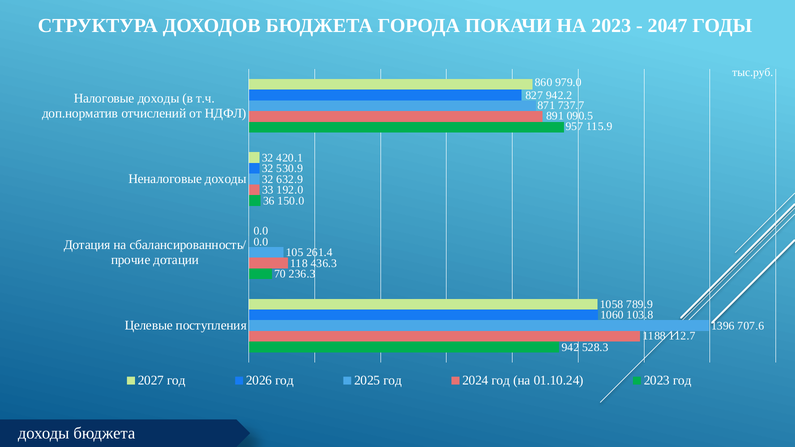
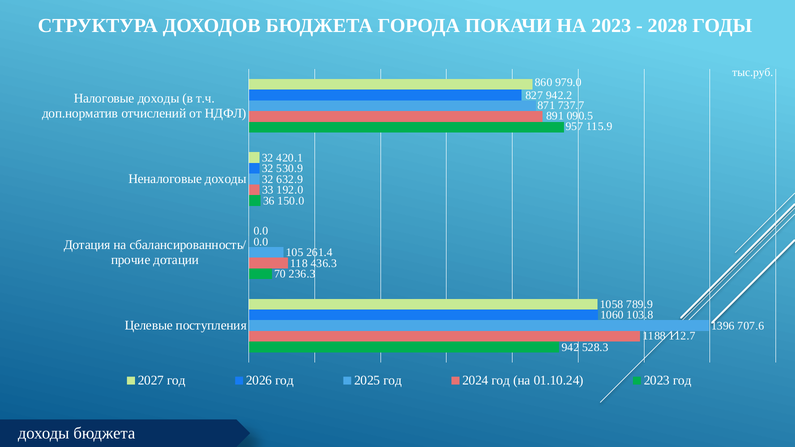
2047: 2047 -> 2028
